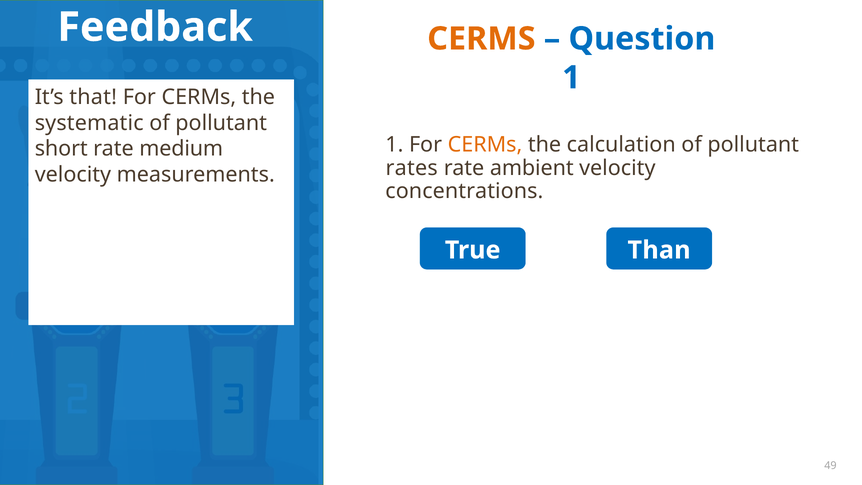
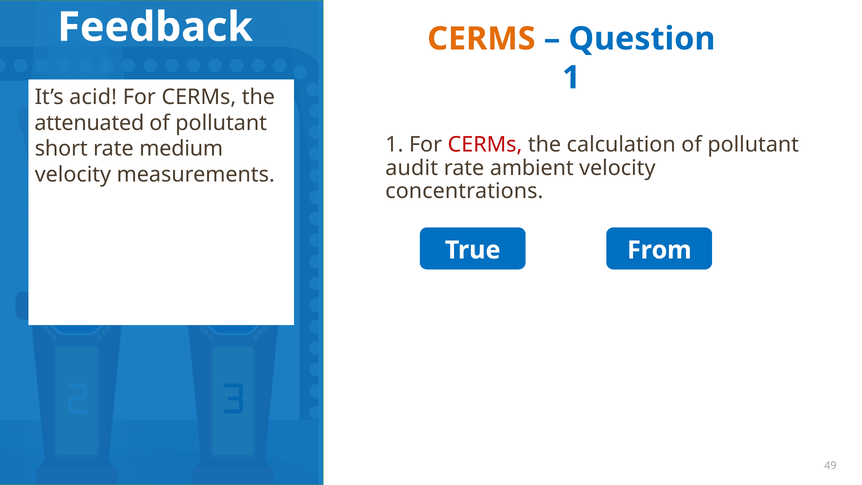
that: that -> acid
systematic: systematic -> attenuated
CERMs at (485, 145) colour: orange -> red
rates: rates -> audit
Than: Than -> From
